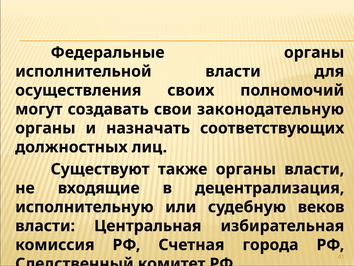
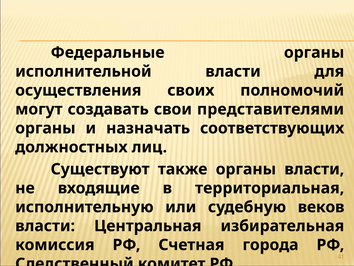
законодательную: законодательную -> представителями
децентрализация: децентрализация -> территориальная
